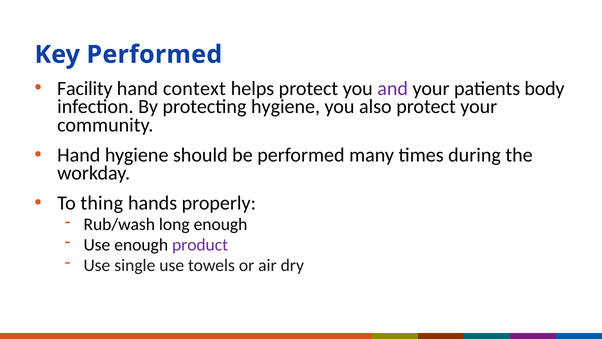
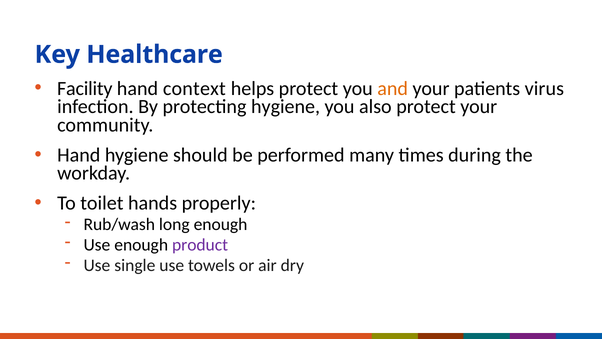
Key Performed: Performed -> Healthcare
and colour: purple -> orange
body: body -> virus
thing: thing -> toilet
